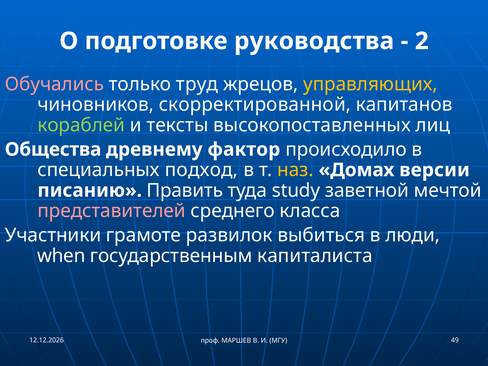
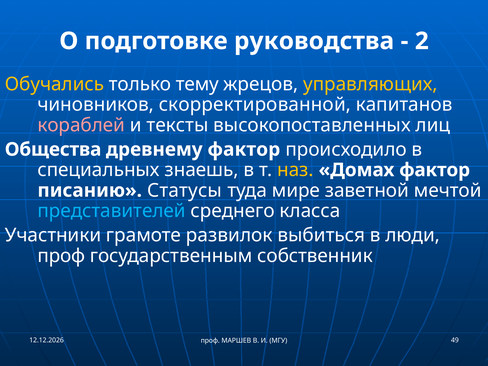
Обучались colour: pink -> yellow
труд: труд -> тему
кораблей colour: light green -> pink
подход: подход -> знаешь
Домах версии: версии -> фактор
Править: Править -> Статусы
study: study -> мире
представителей colour: pink -> light blue
when at (61, 256): when -> проф
капиталиста: капиталиста -> собственник
